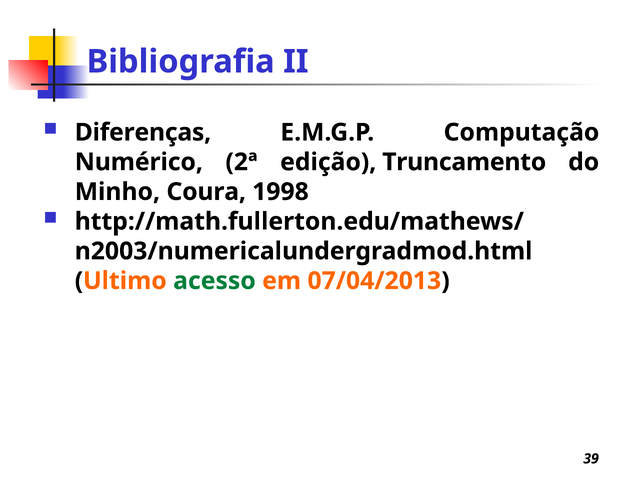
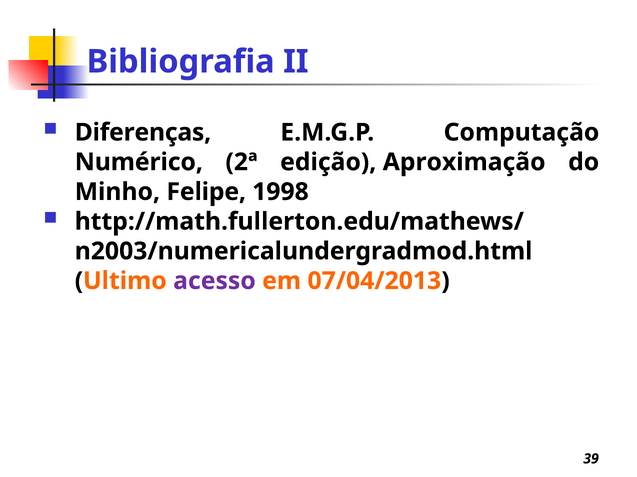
Truncamento: Truncamento -> Aproximação
Coura: Coura -> Felipe
acesso colour: green -> purple
